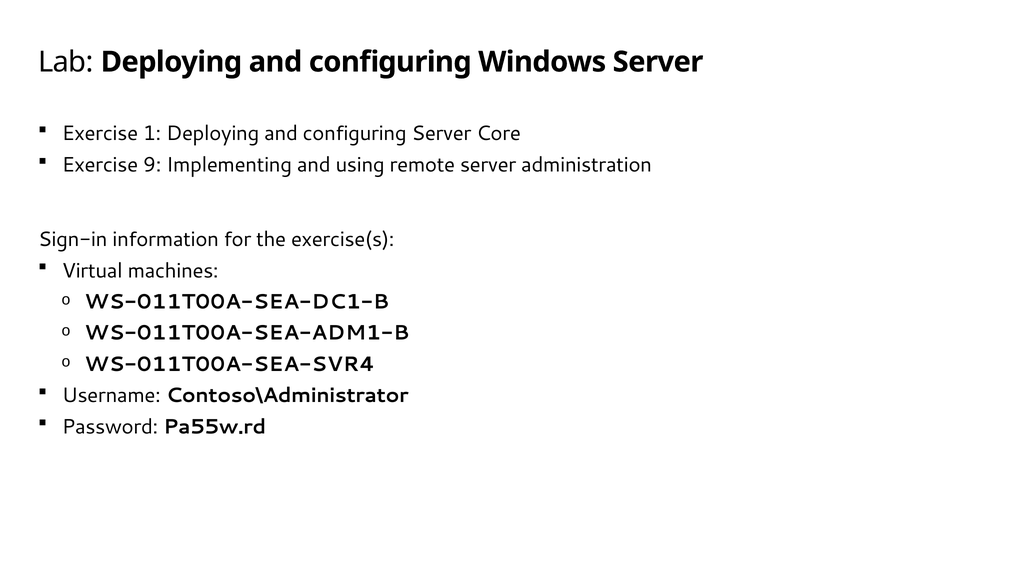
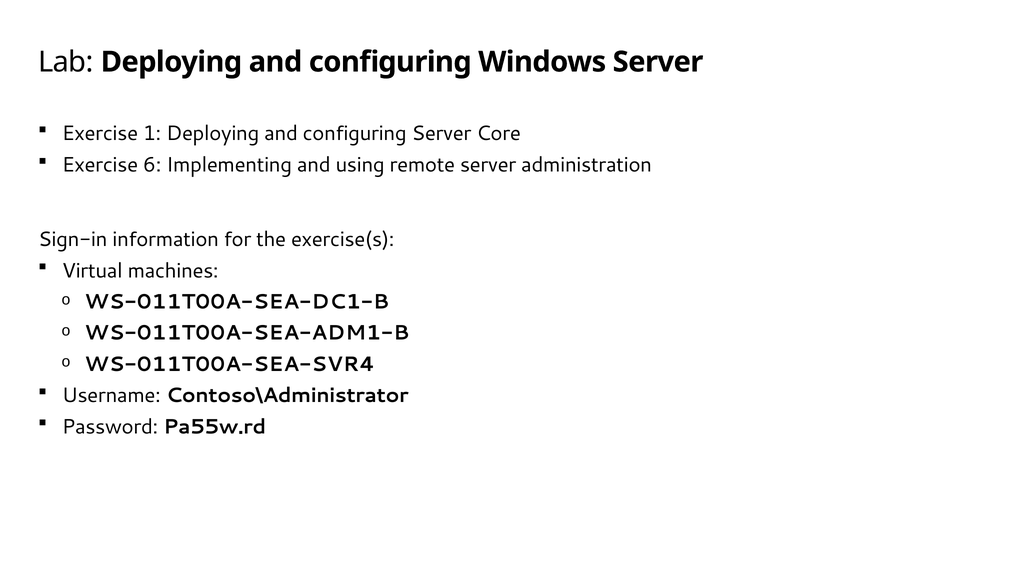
9: 9 -> 6
